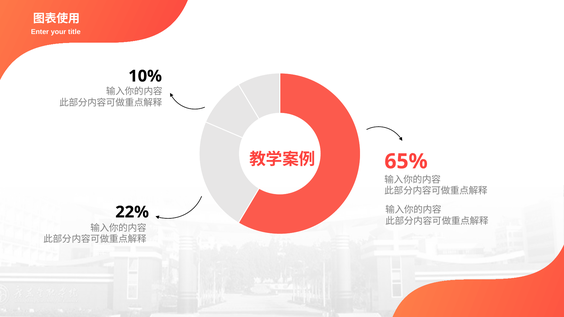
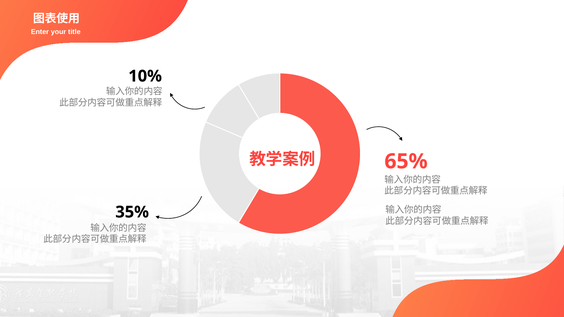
22%: 22% -> 35%
